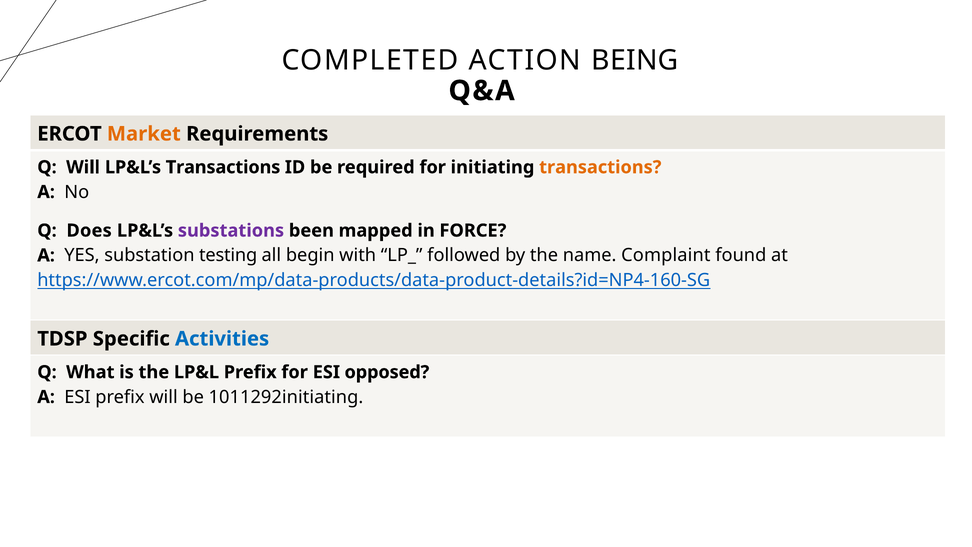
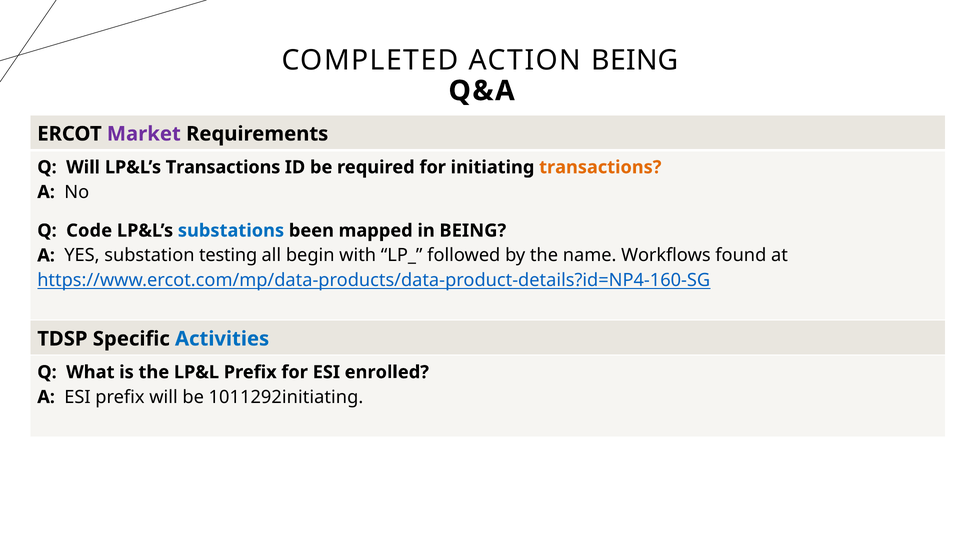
Market colour: orange -> purple
Does: Does -> Code
substations colour: purple -> blue
in FORCE: FORCE -> BEING
Complaint: Complaint -> Workflows
opposed: opposed -> enrolled
